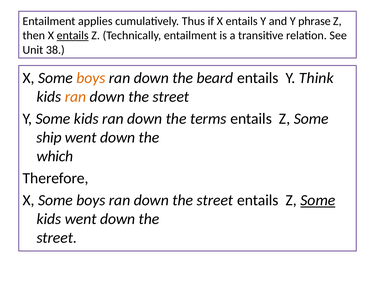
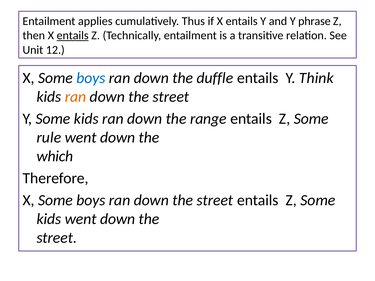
38: 38 -> 12
boys at (91, 78) colour: orange -> blue
beard: beard -> duffle
terms: terms -> range
ship: ship -> rule
Some at (318, 200) underline: present -> none
